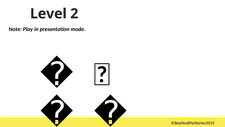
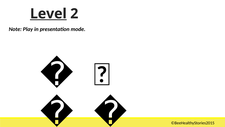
Level underline: none -> present
